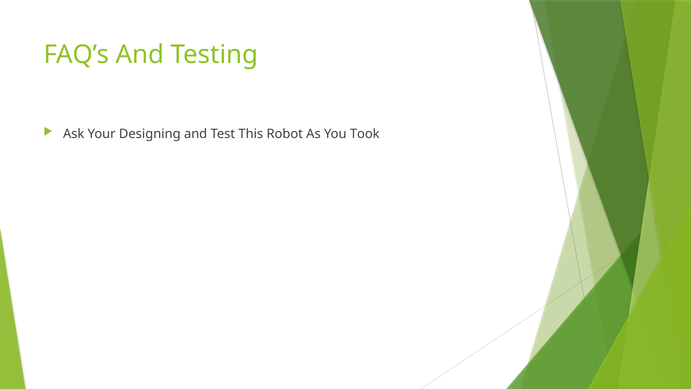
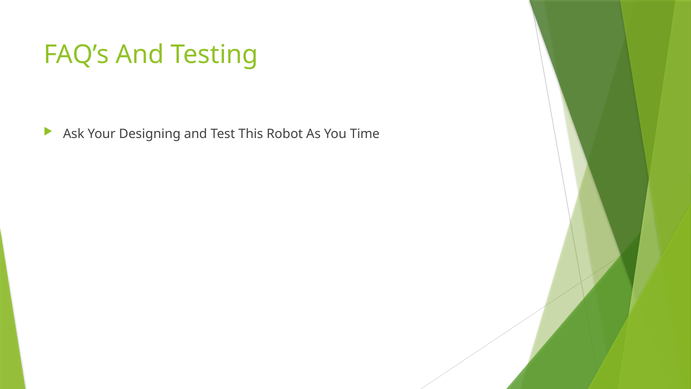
Took: Took -> Time
